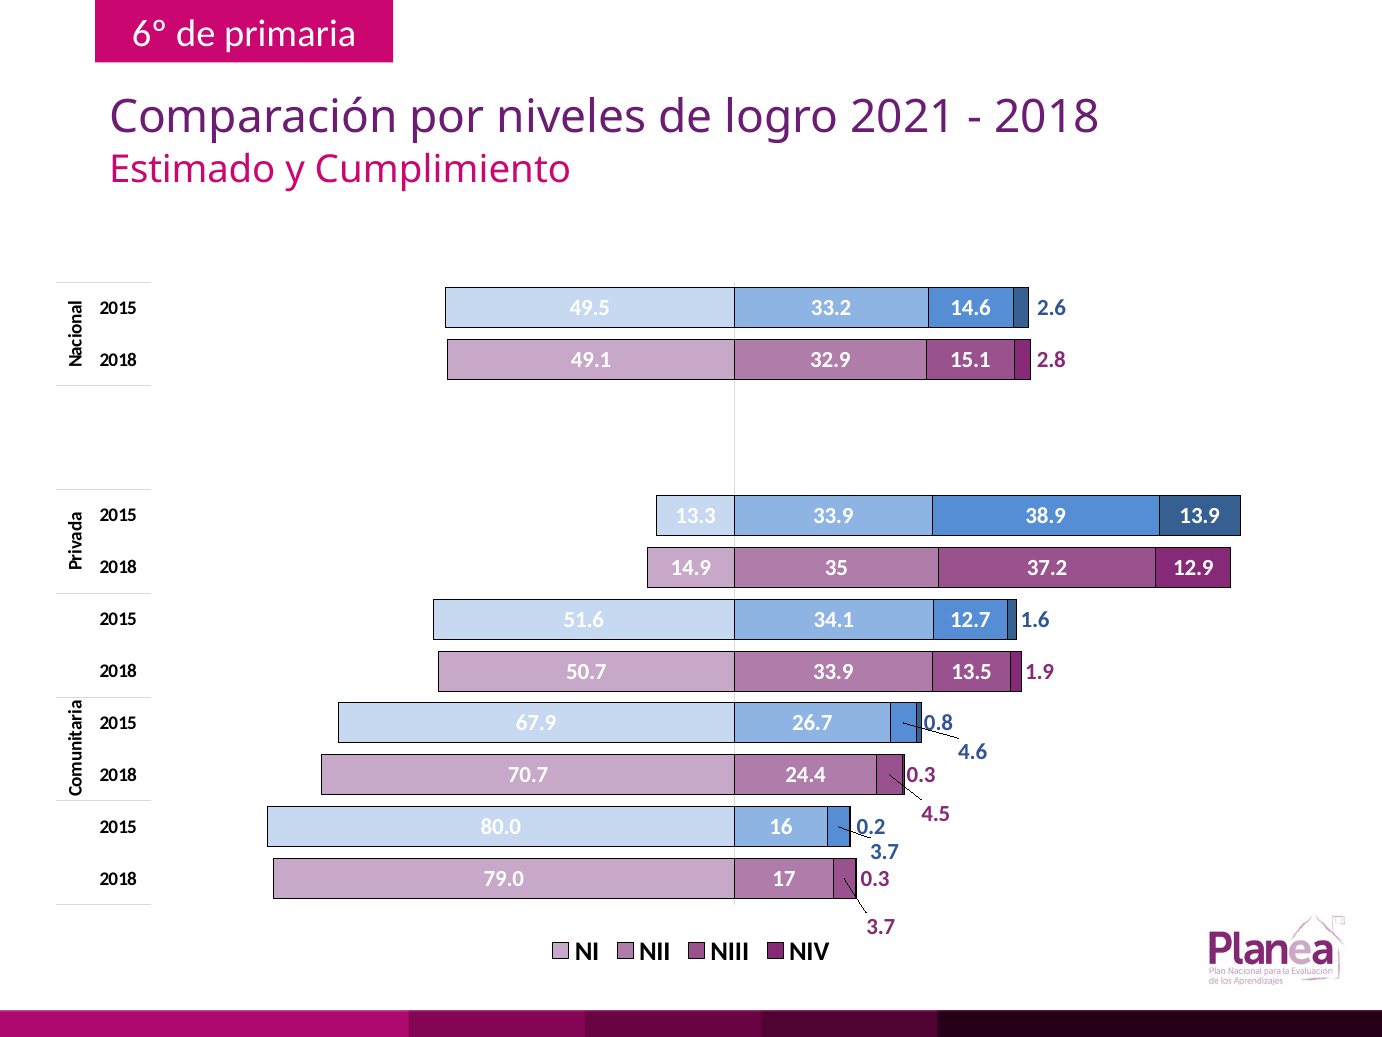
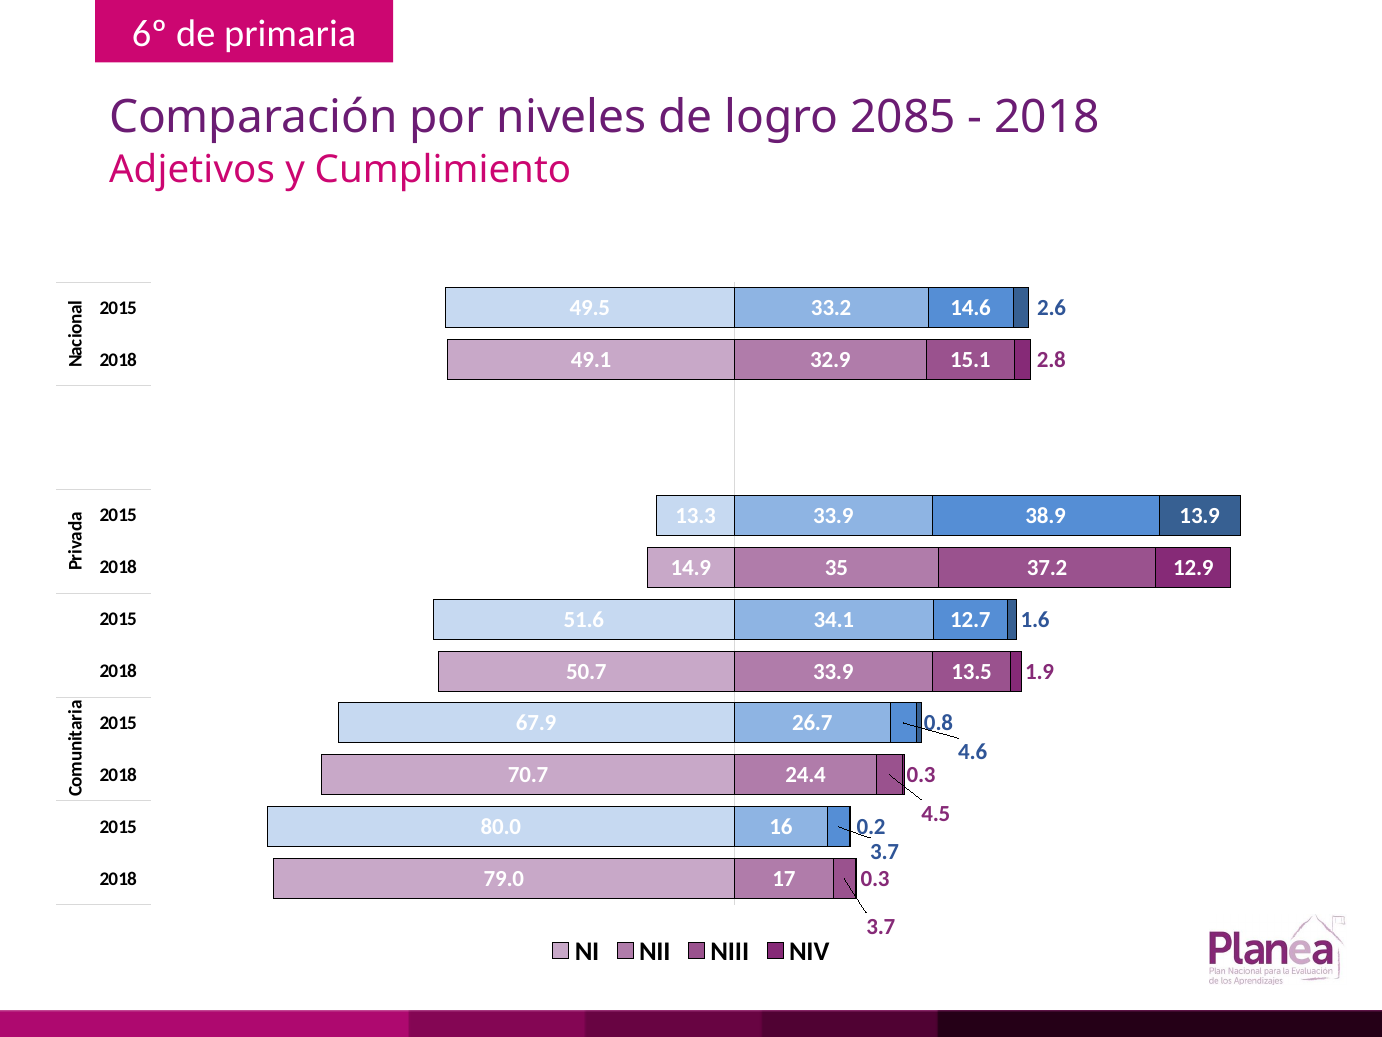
2021: 2021 -> 2085
Estimado: Estimado -> Adjetivos
